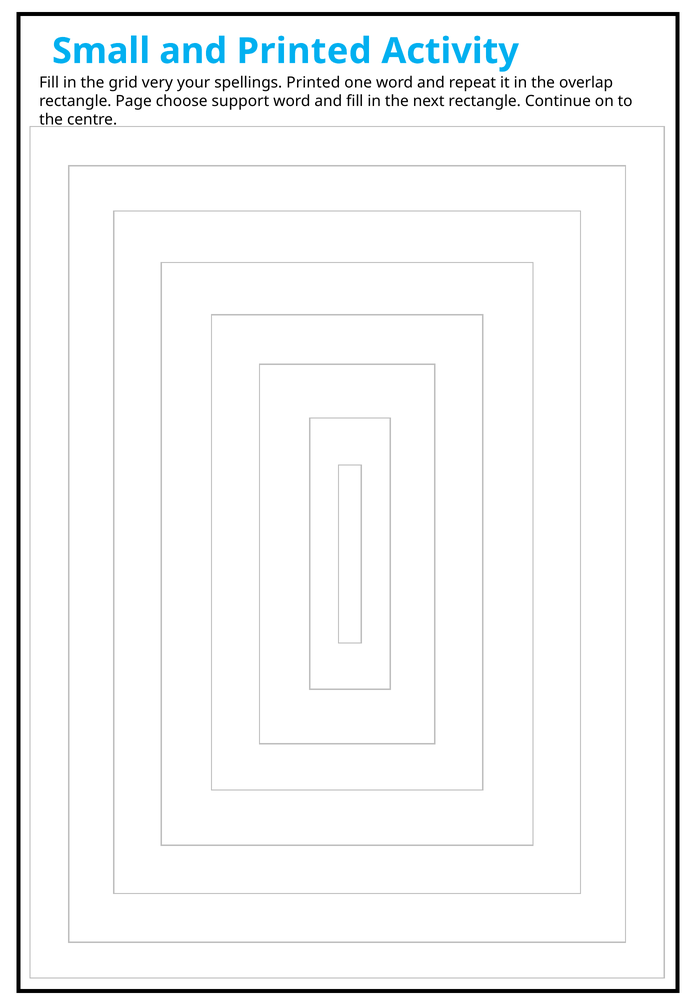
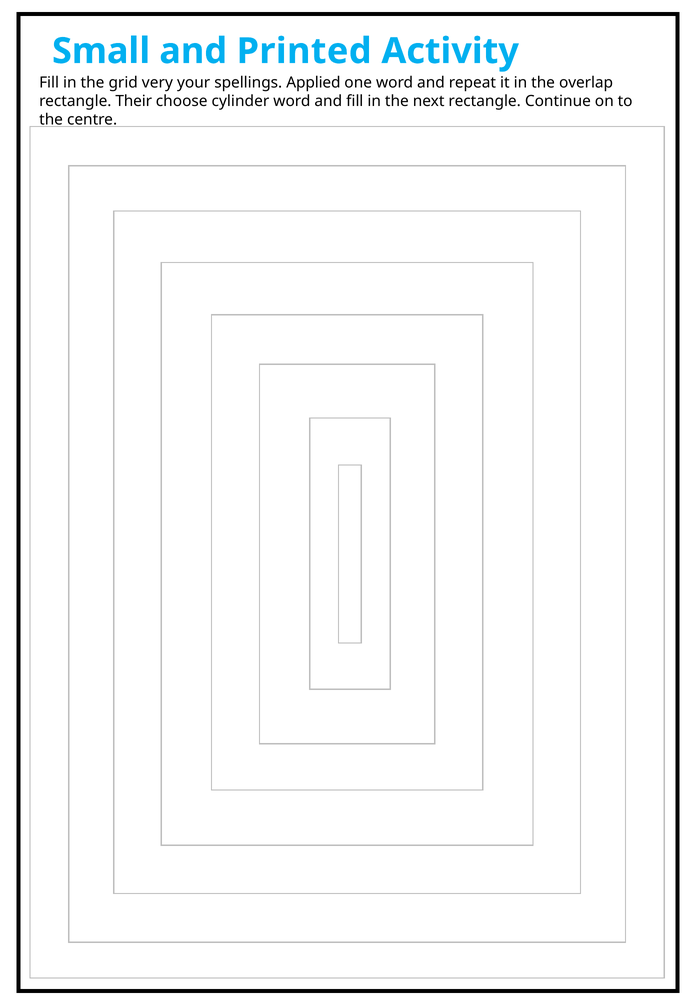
spellings Printed: Printed -> Applied
Page: Page -> Their
support: support -> cylinder
